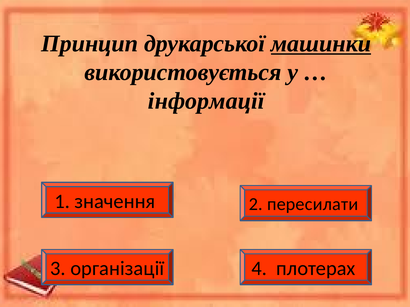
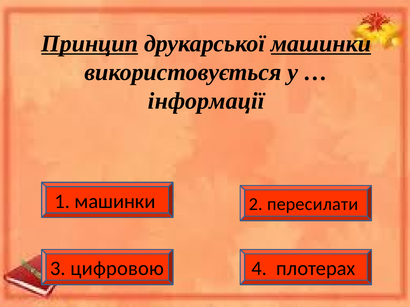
Принцип underline: none -> present
1 значення: значення -> машинки
організації: організації -> цифровою
